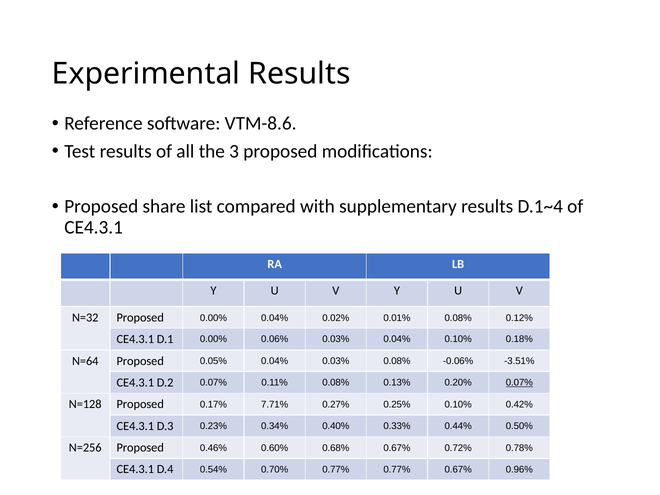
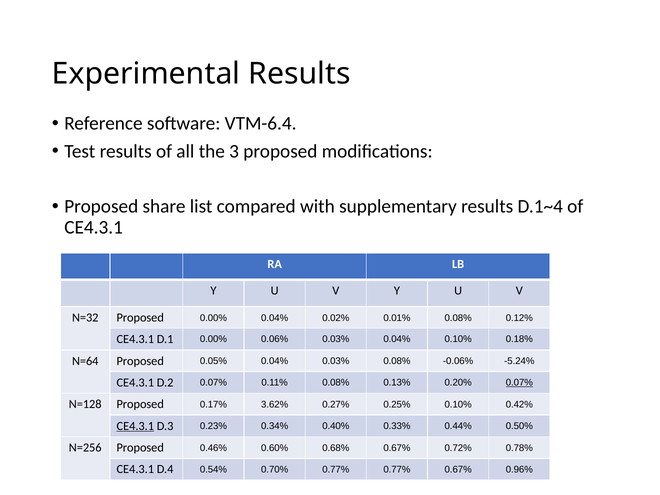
VTM-8.6: VTM-8.6 -> VTM-6.4
-3.51%: -3.51% -> -5.24%
7.71%: 7.71% -> 3.62%
CE4.3.1 at (135, 426) underline: none -> present
